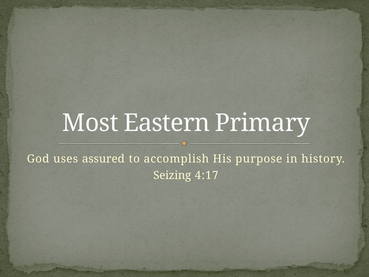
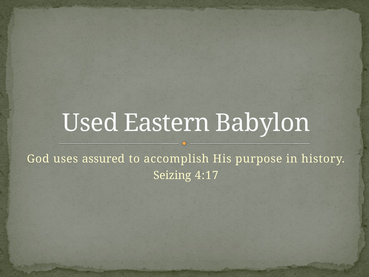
Most: Most -> Used
Primary: Primary -> Babylon
